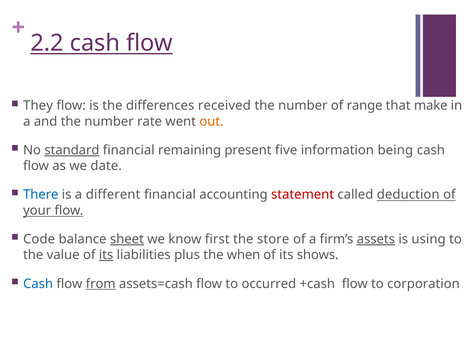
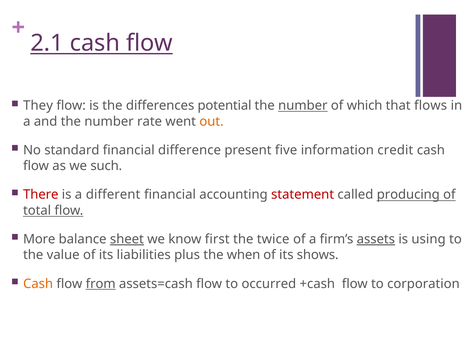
2.2: 2.2 -> 2.1
received: received -> potential
number at (303, 106) underline: none -> present
range: range -> which
make: make -> flows
standard underline: present -> none
remaining: remaining -> difference
being: being -> credit
date: date -> such
There colour: blue -> red
deduction: deduction -> producing
your: your -> total
Code: Code -> More
store: store -> twice
its at (106, 255) underline: present -> none
Cash at (38, 284) colour: blue -> orange
